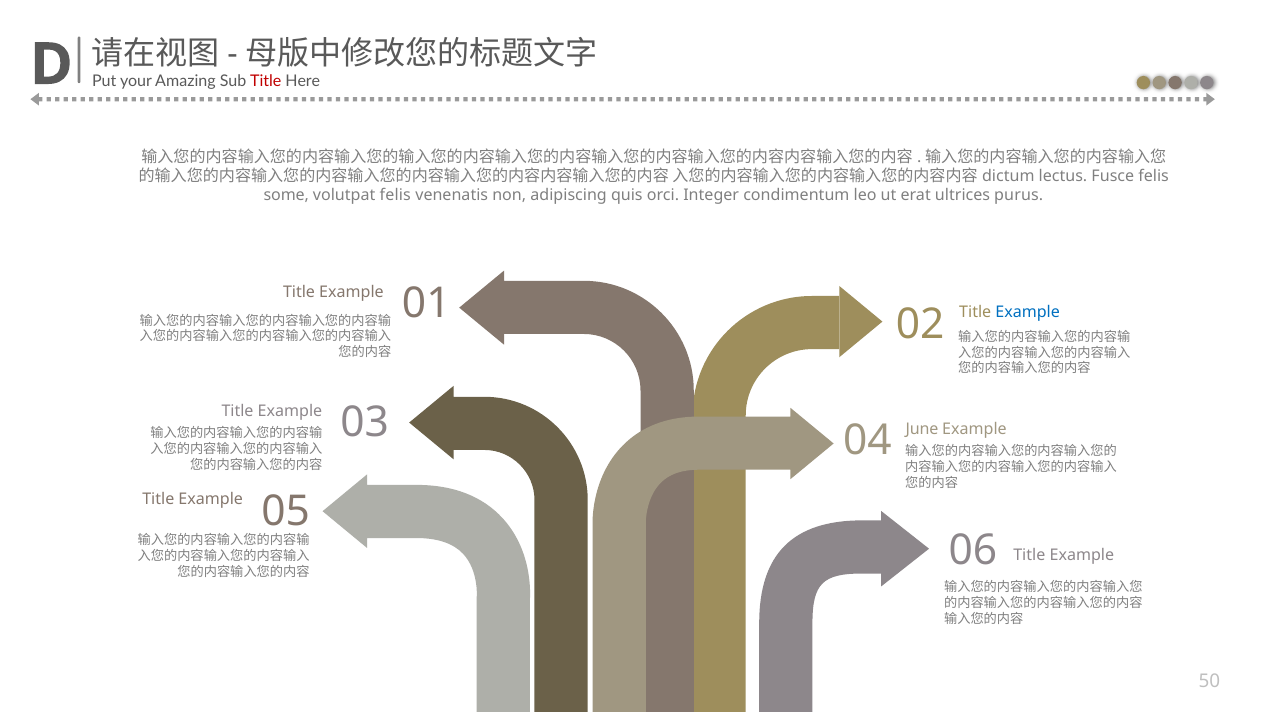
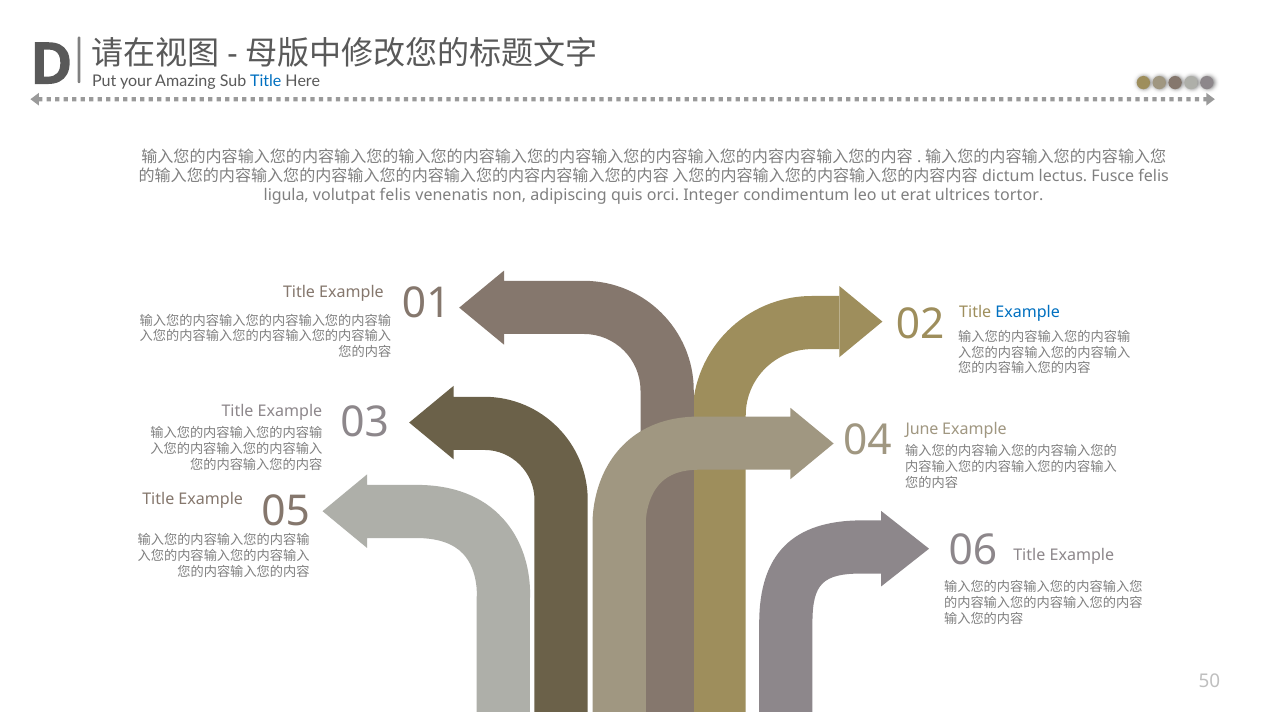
Title at (266, 81) colour: red -> blue
some: some -> ligula
purus: purus -> tortor
